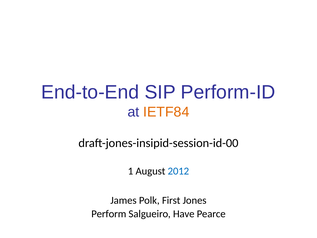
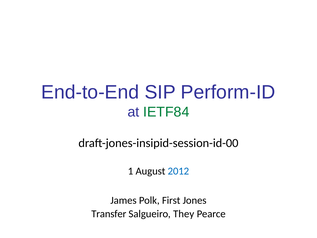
IETF84 colour: orange -> green
Perform: Perform -> Transfer
Have: Have -> They
